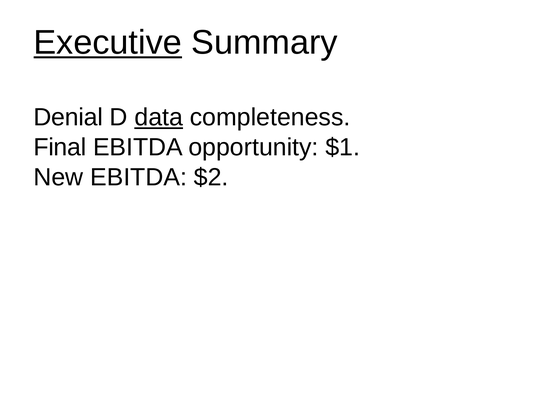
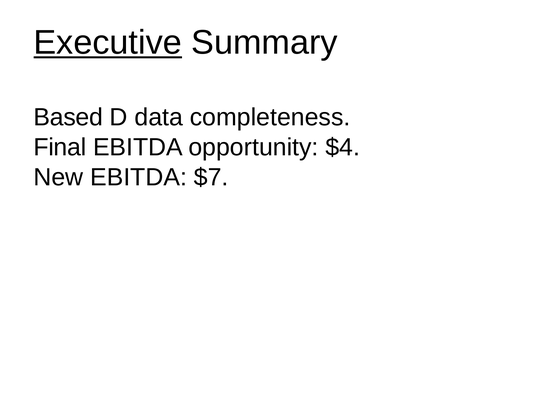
Denial: Denial -> Based
data underline: present -> none
$1: $1 -> $4
$2: $2 -> $7
